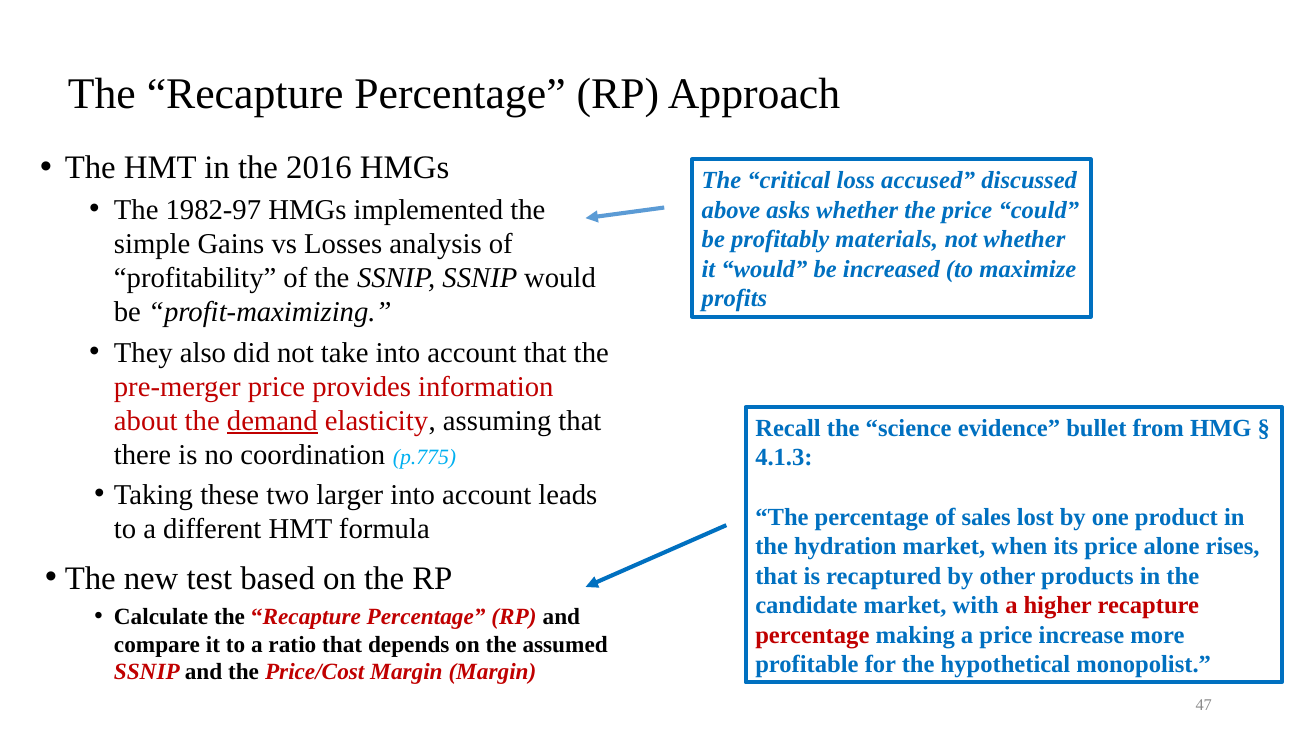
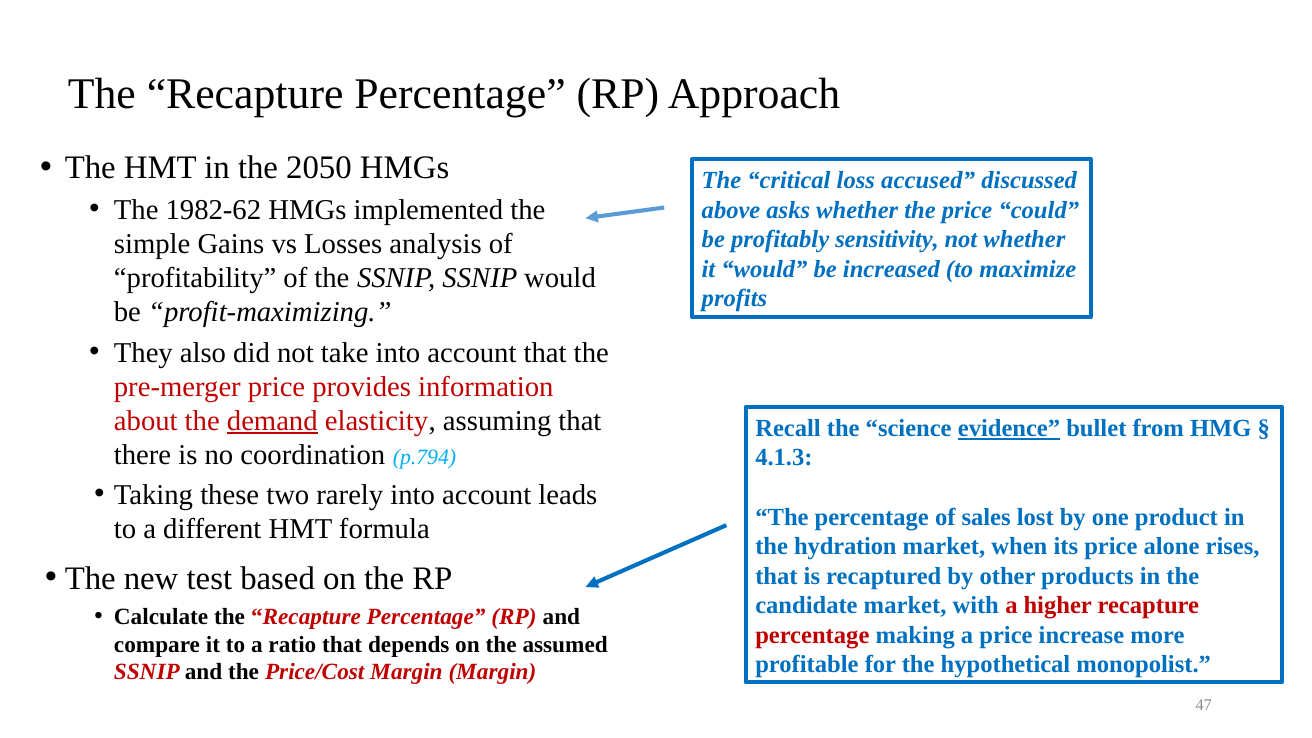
2016: 2016 -> 2050
1982-97: 1982-97 -> 1982-62
materials: materials -> sensitivity
evidence underline: none -> present
p.775: p.775 -> p.794
larger: larger -> rarely
